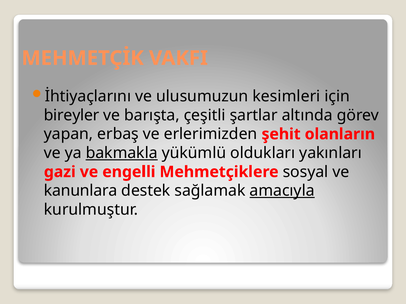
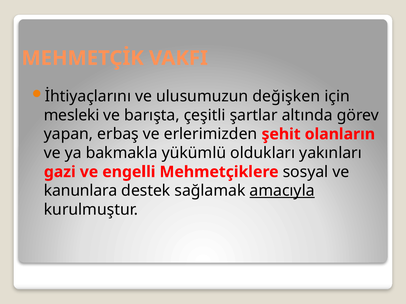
kesimleri: kesimleri -> değişken
bireyler: bireyler -> mesleki
bakmakla underline: present -> none
